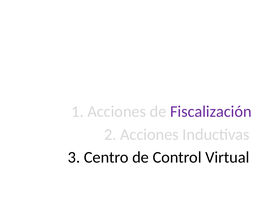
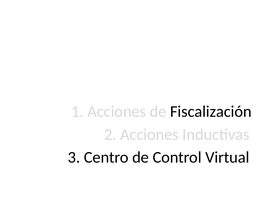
Fiscalización colour: purple -> black
